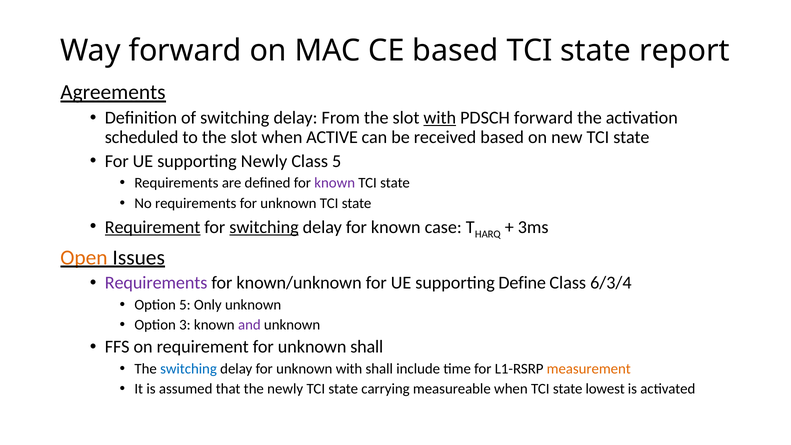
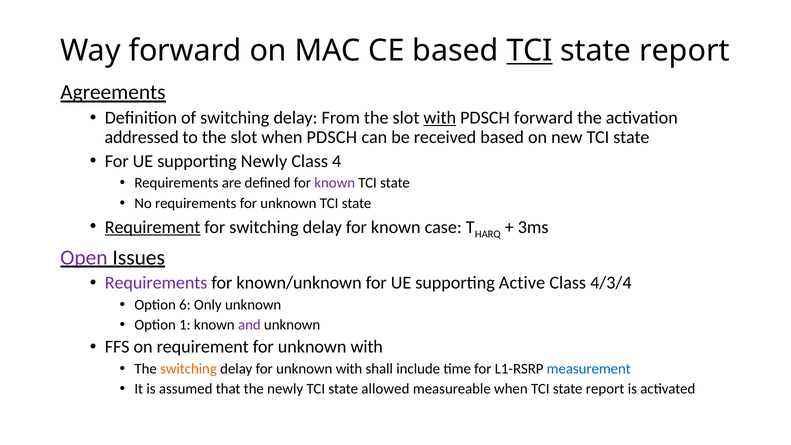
TCI at (530, 51) underline: none -> present
scheduled: scheduled -> addressed
when ACTIVE: ACTIVE -> PDSCH
Class 5: 5 -> 4
switching at (264, 227) underline: present -> none
Open colour: orange -> purple
Define: Define -> Active
6/3/4: 6/3/4 -> 4/3/4
Option 5: 5 -> 6
3: 3 -> 1
requirement for unknown shall: shall -> with
switching at (189, 369) colour: blue -> orange
measurement colour: orange -> blue
carrying: carrying -> allowed
when TCI state lowest: lowest -> report
